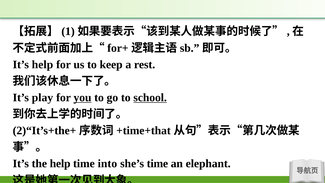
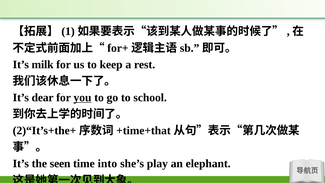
It’s help: help -> milk
play: play -> dear
school underline: present -> none
the help: help -> seen
she’s time: time -> play
